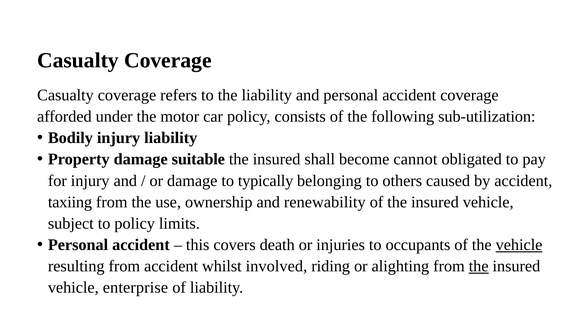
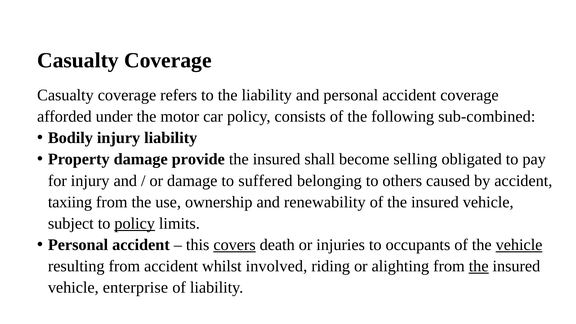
sub-utilization: sub-utilization -> sub-combined
suitable: suitable -> provide
cannot: cannot -> selling
typically: typically -> suffered
policy at (135, 223) underline: none -> present
covers underline: none -> present
